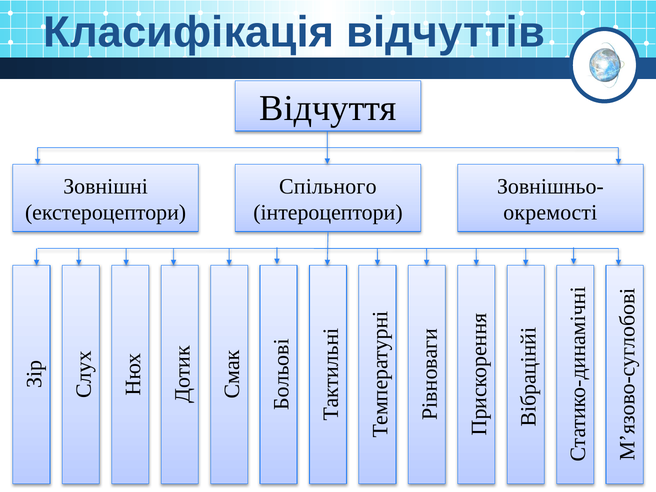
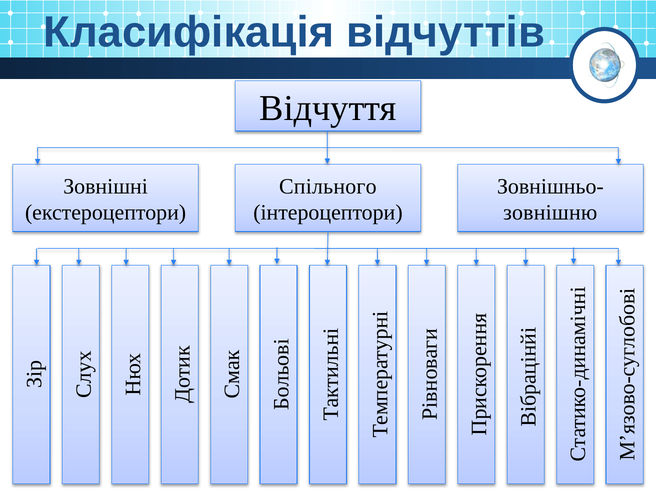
окремості: окремості -> зовнішню
